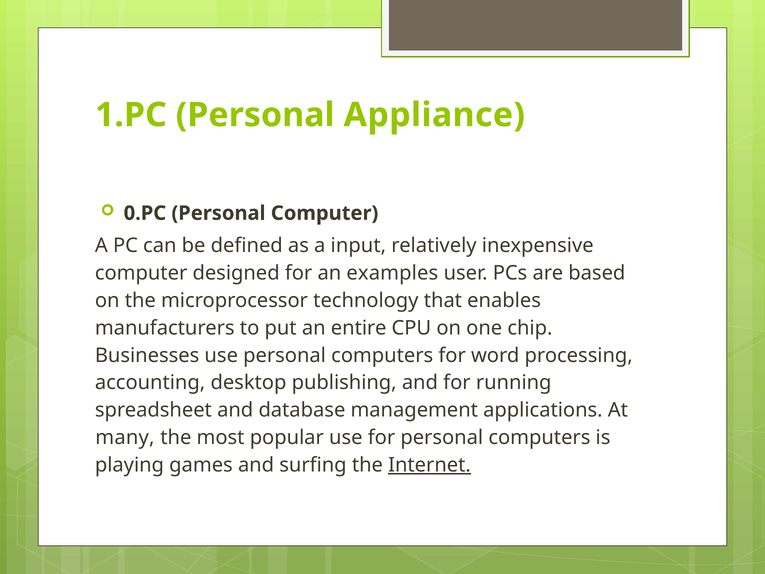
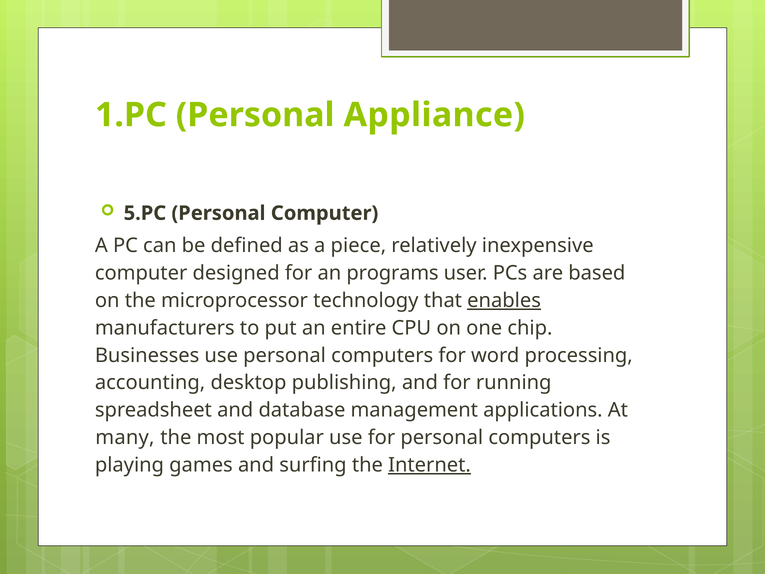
0.PC: 0.PC -> 5.PC
input: input -> piece
examples: examples -> programs
enables underline: none -> present
